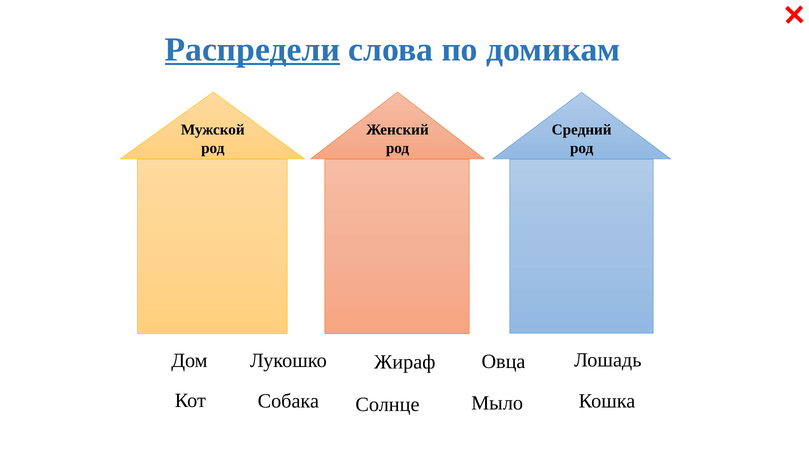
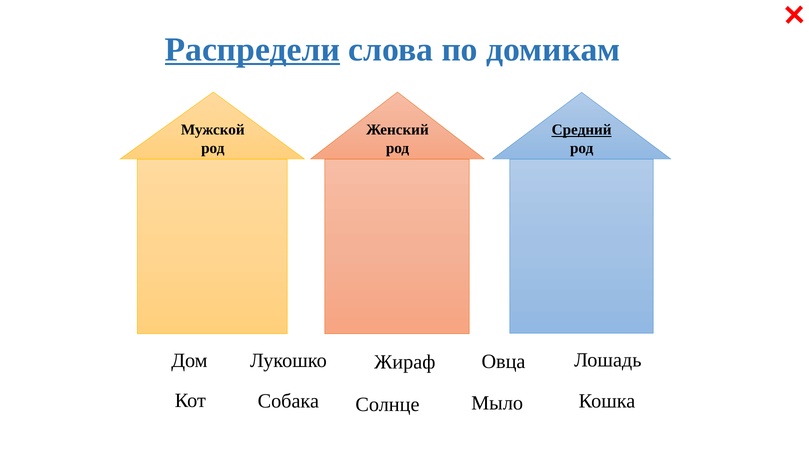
Средний underline: none -> present
